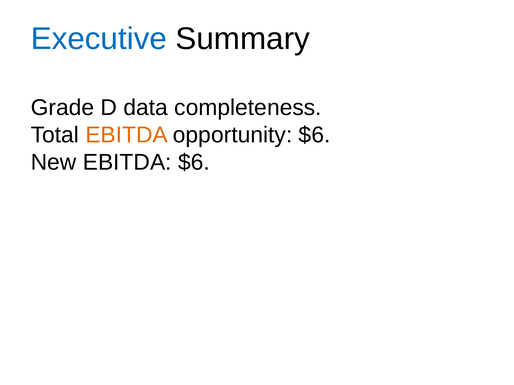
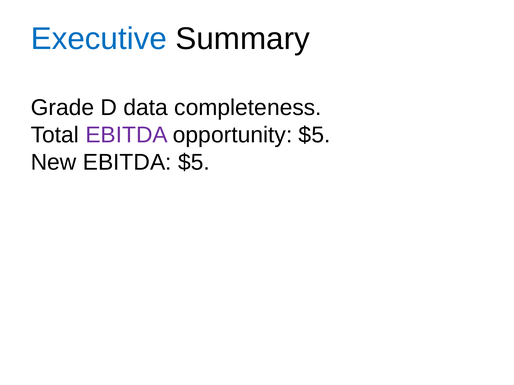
EBITDA at (127, 135) colour: orange -> purple
opportunity $6: $6 -> $5
EBITDA $6: $6 -> $5
